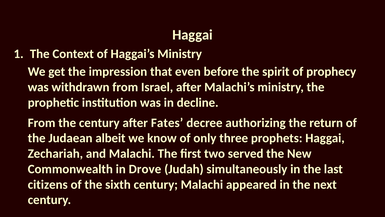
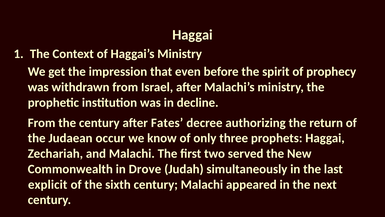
albeit: albeit -> occur
citizens: citizens -> explicit
